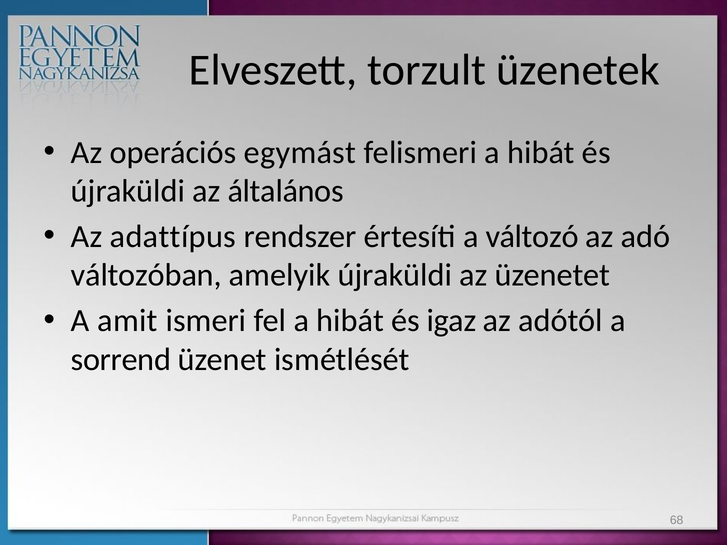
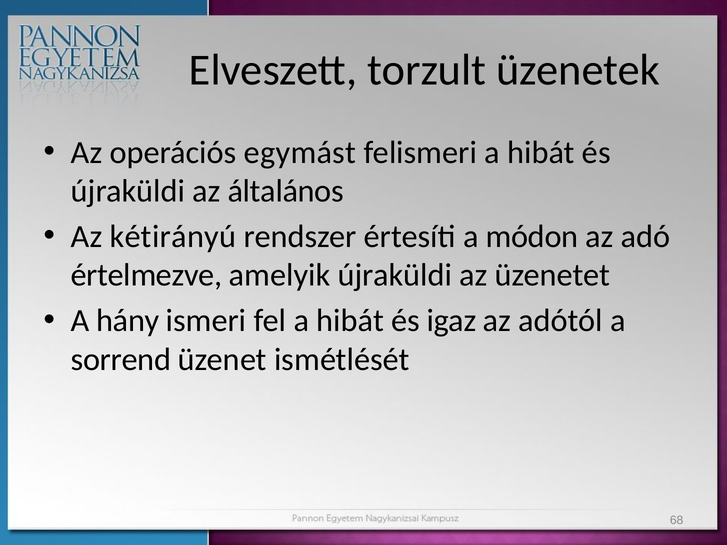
adattípus: adattípus -> kétirányú
változó: változó -> módon
változóban: változóban -> értelmezve
amit: amit -> hány
